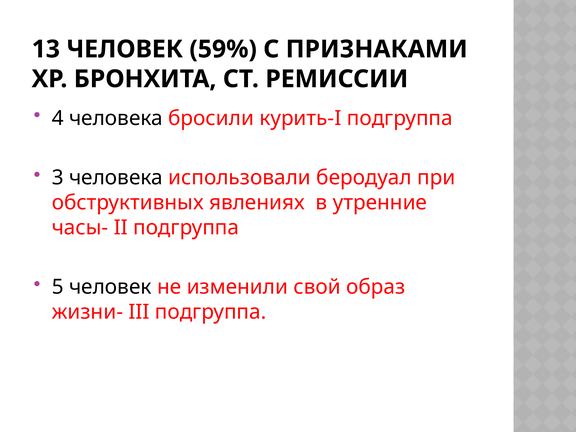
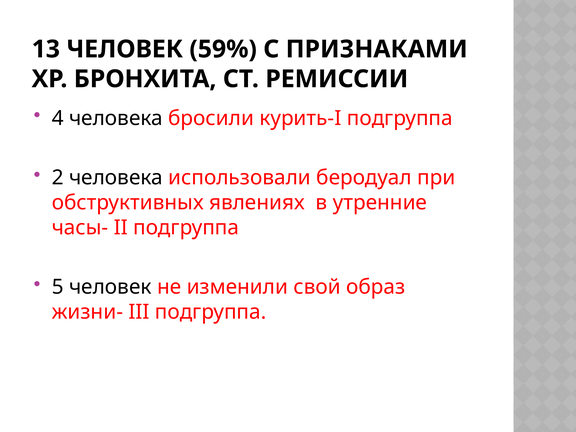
3: 3 -> 2
